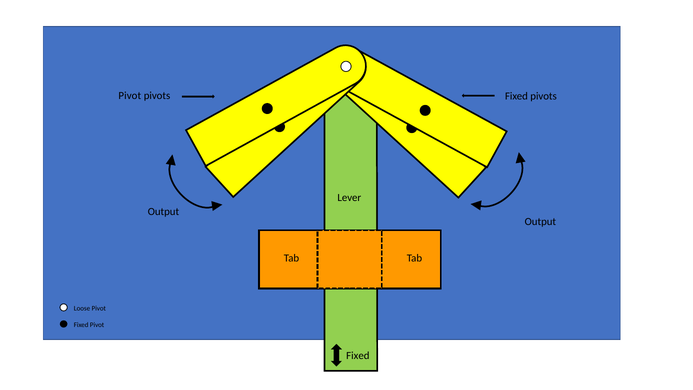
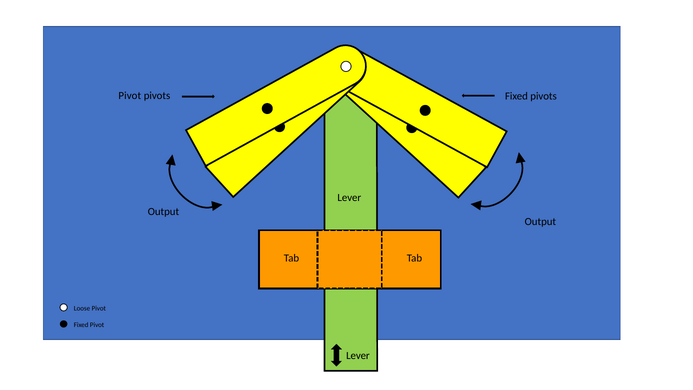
Fixed at (358, 356): Fixed -> Lever
